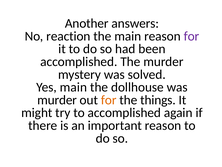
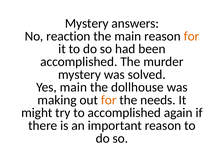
Another at (87, 23): Another -> Mystery
for at (191, 36) colour: purple -> orange
murder at (57, 100): murder -> making
things: things -> needs
